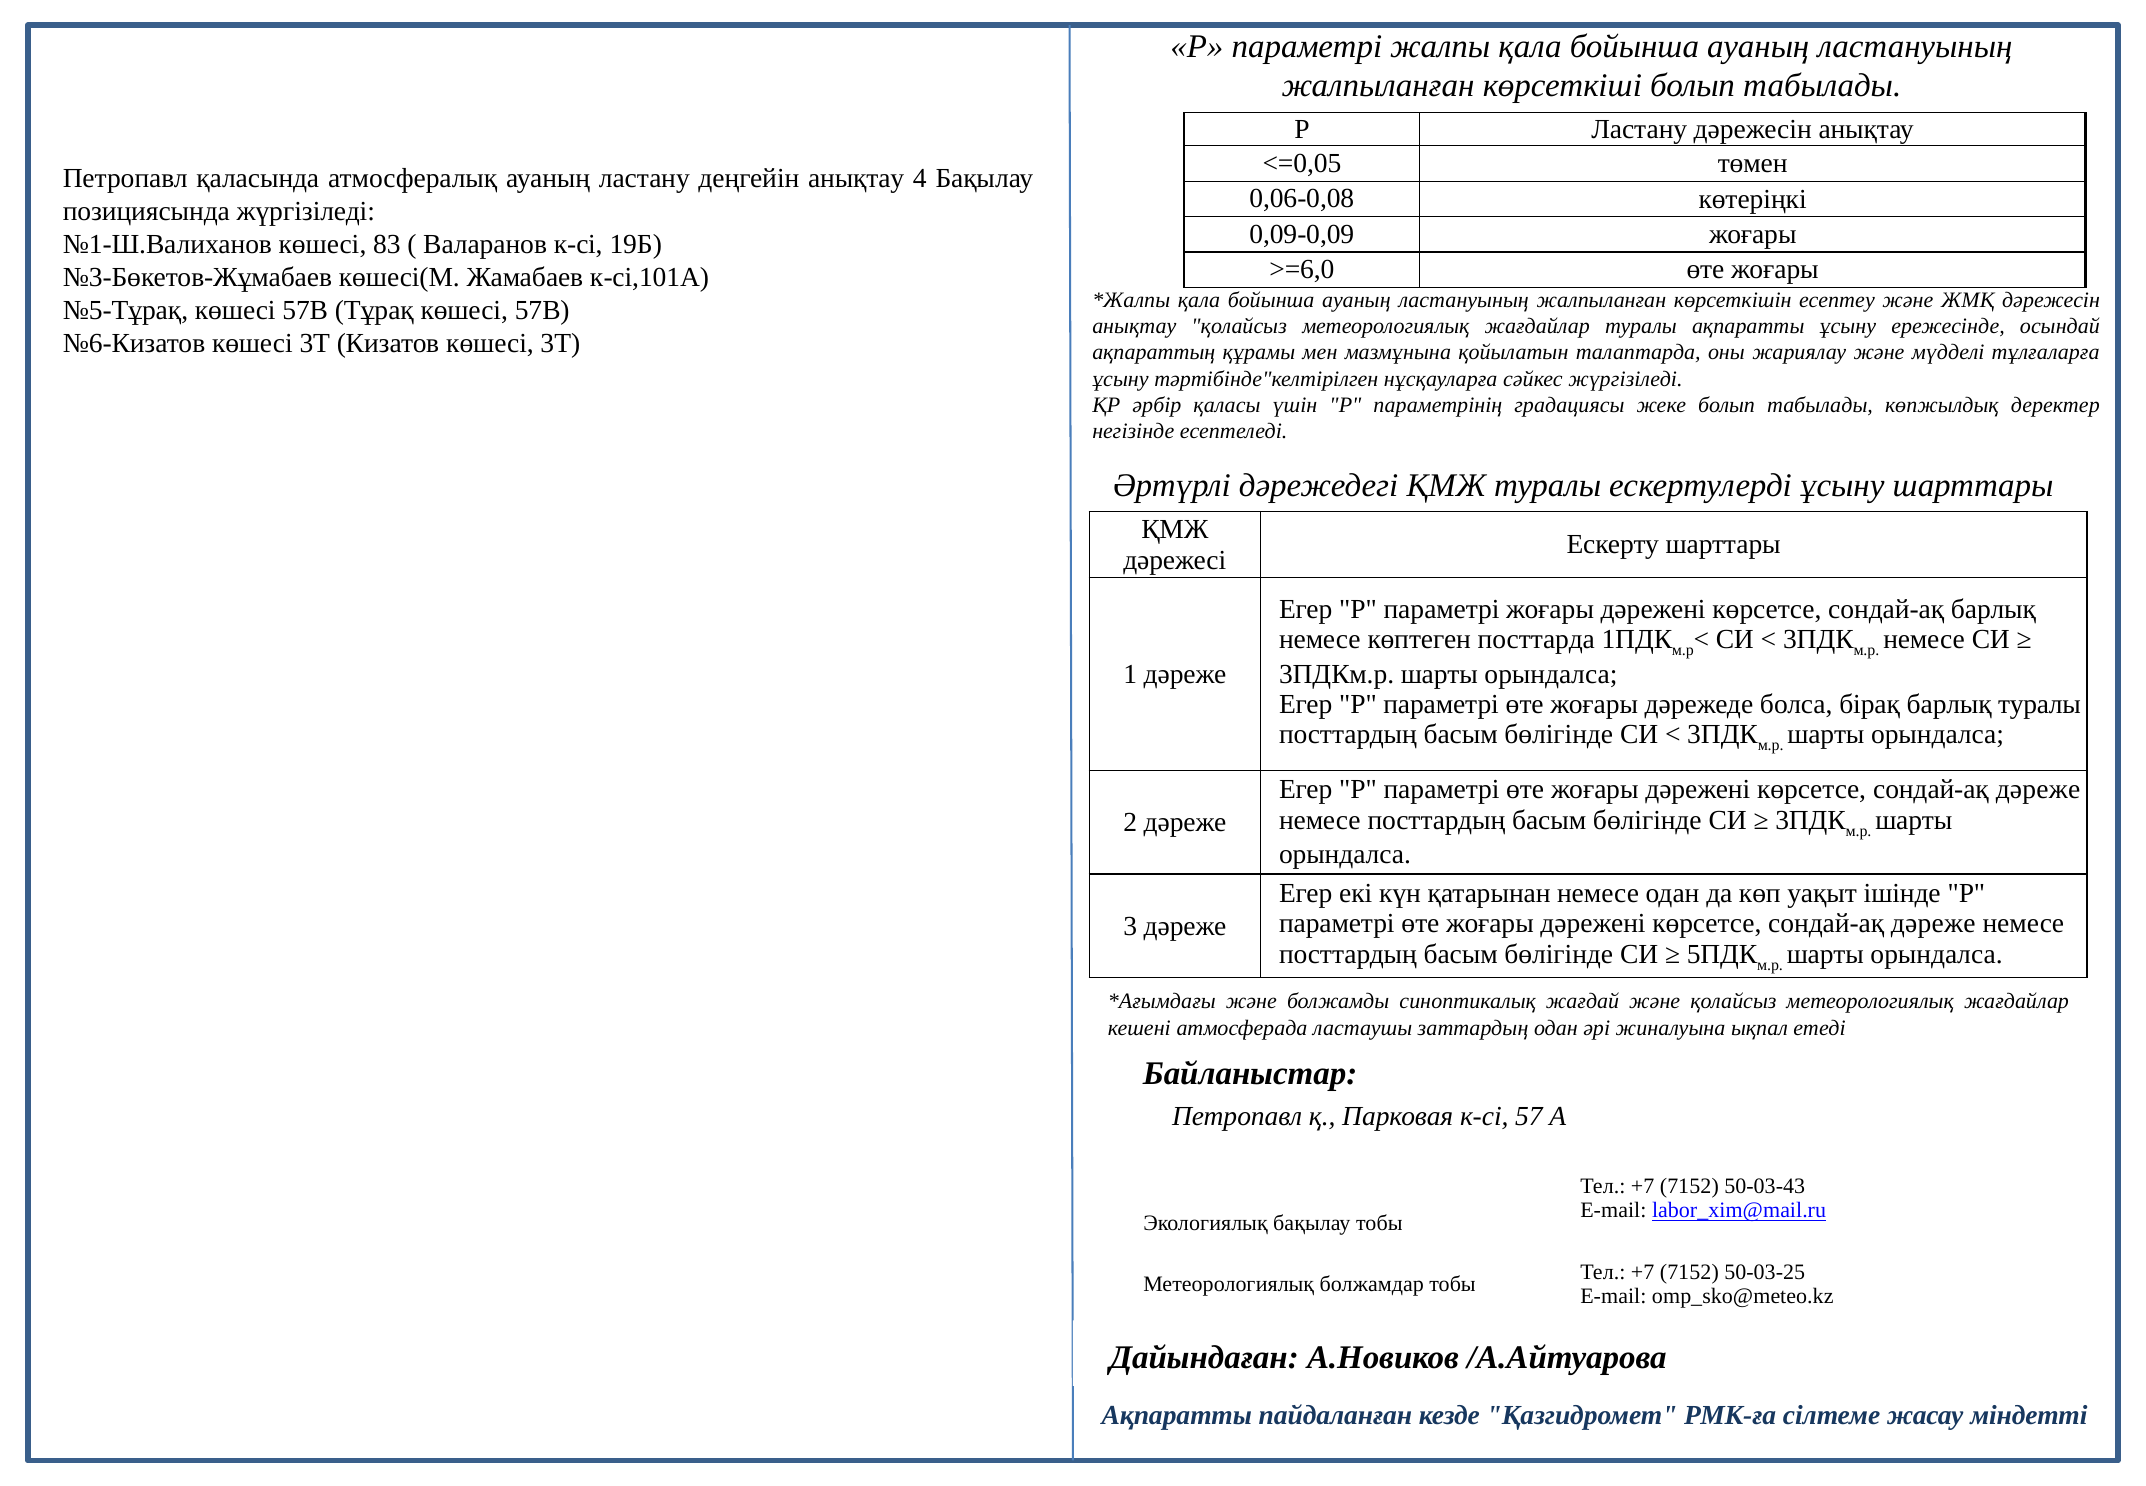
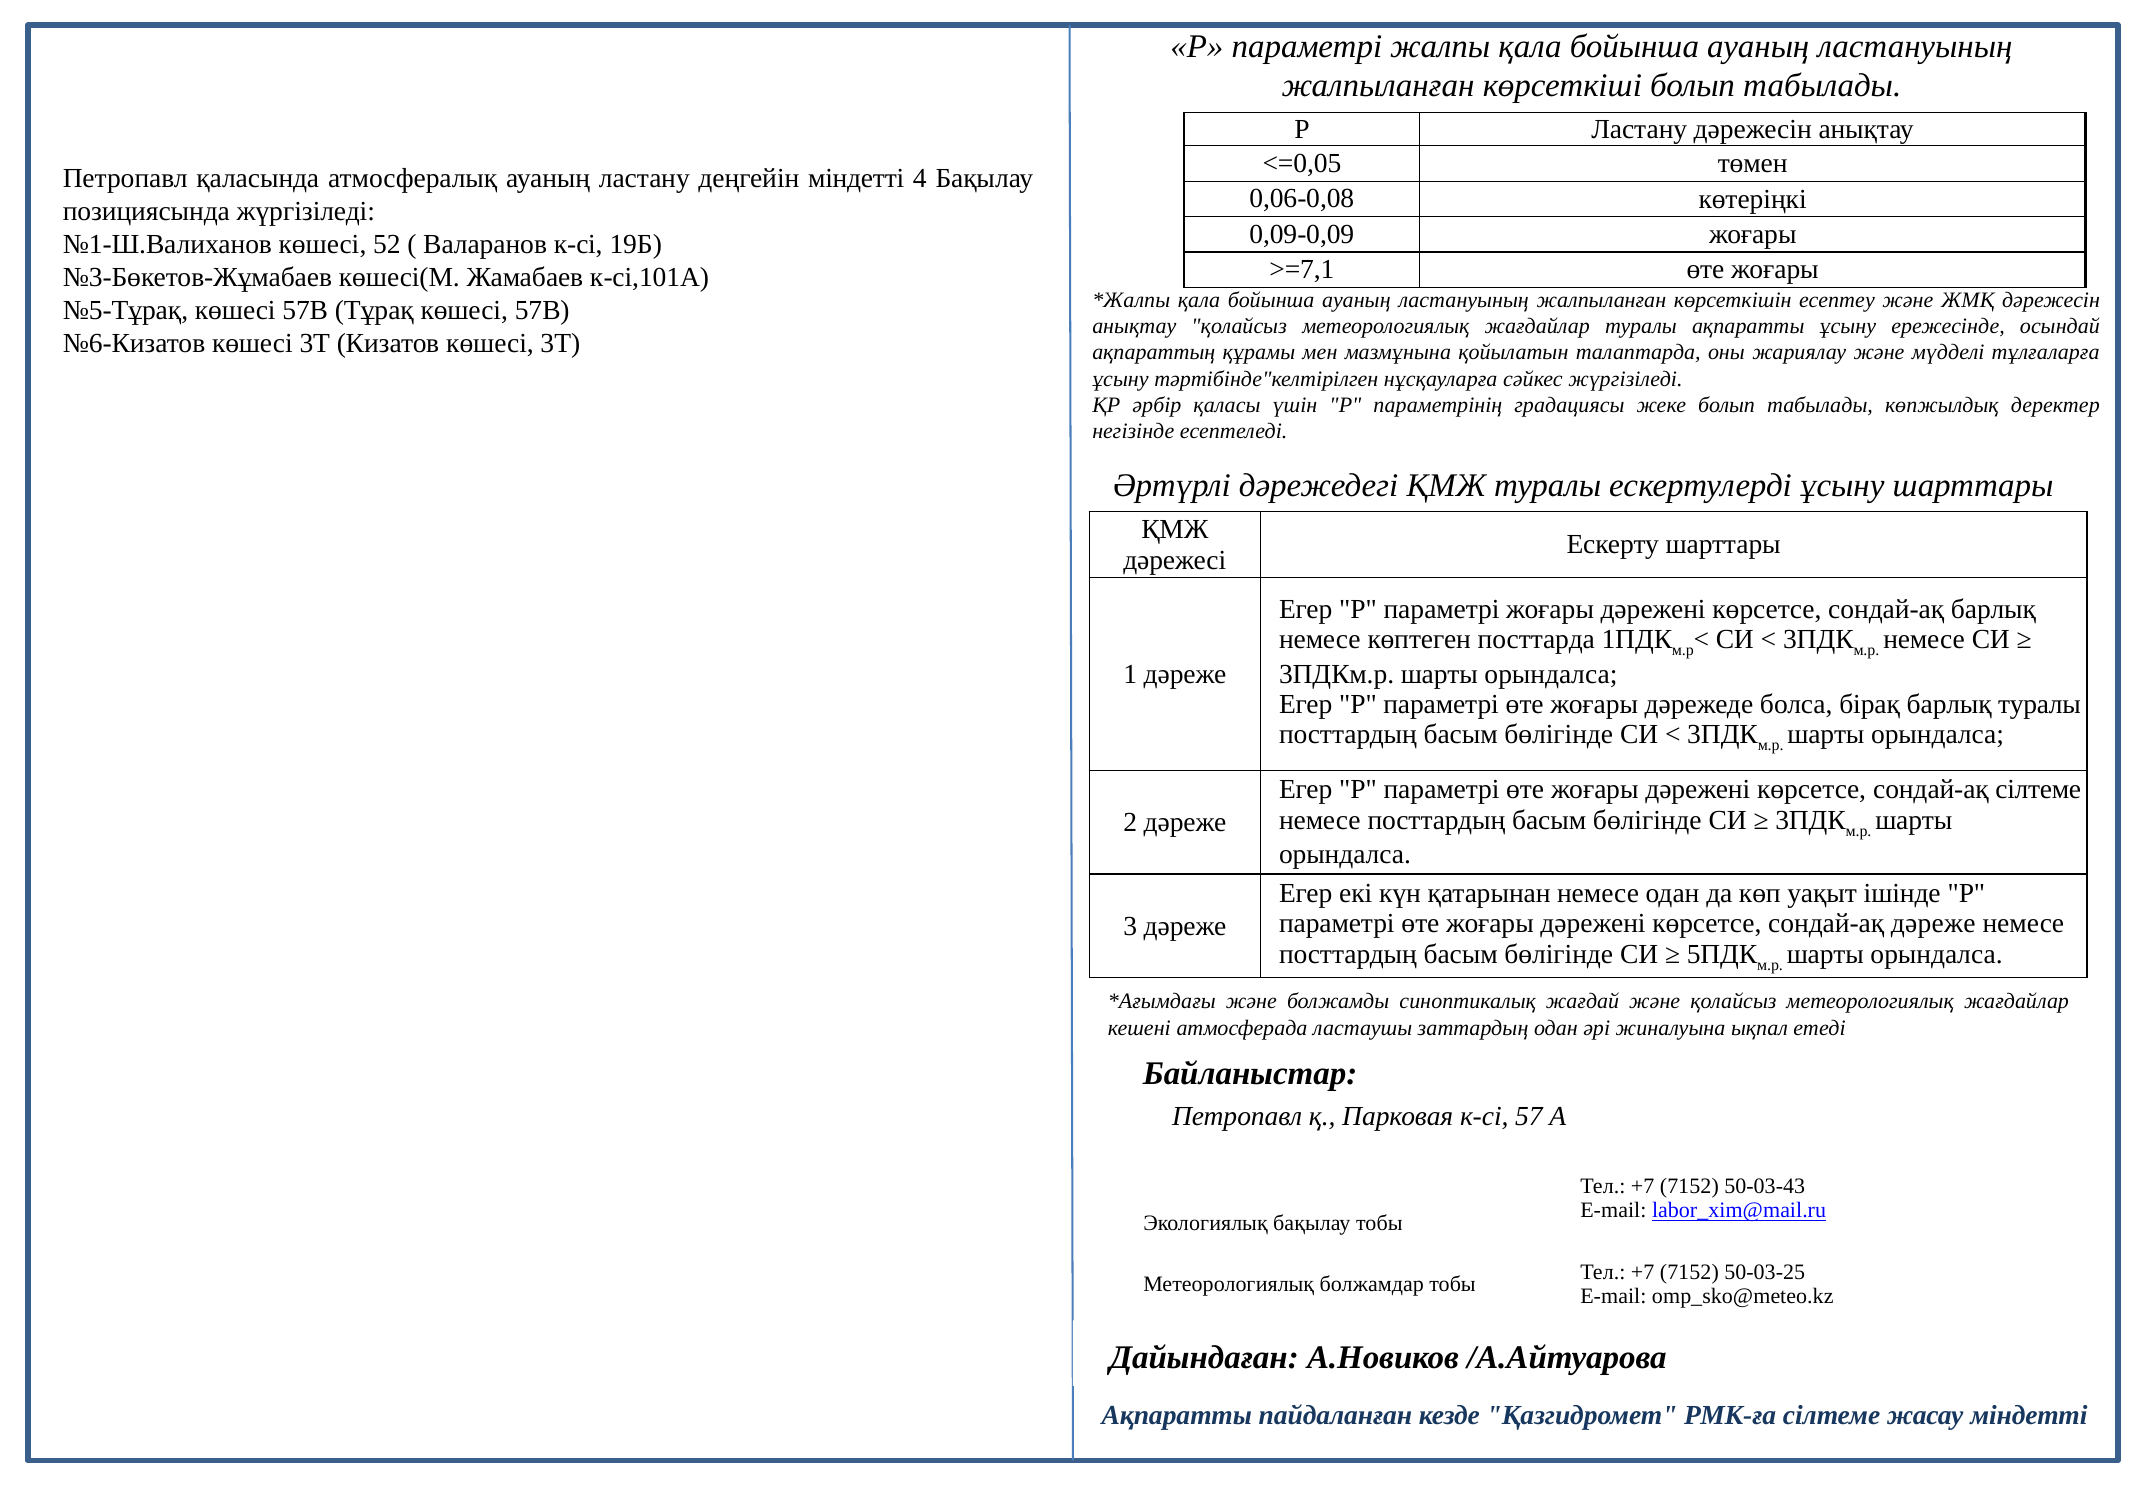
деңгейін анықтау: анықтау -> міндетті
83: 83 -> 52
>=6,0: >=6,0 -> >=7,1
дәреже at (2038, 790): дәреже -> сілтеме
